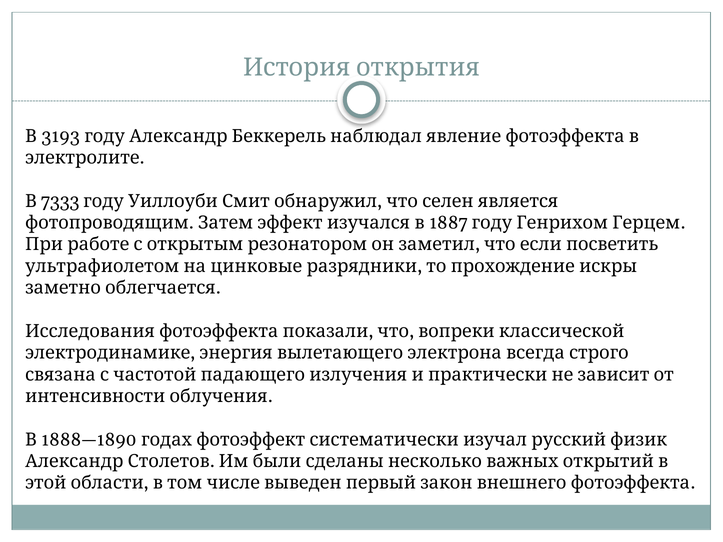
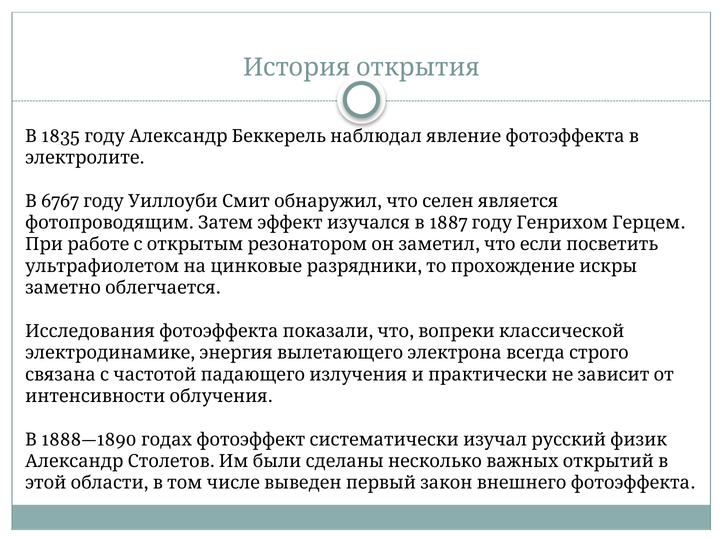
3193: 3193 -> 1835
7333: 7333 -> 6767
